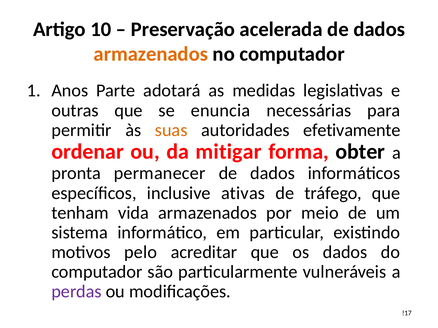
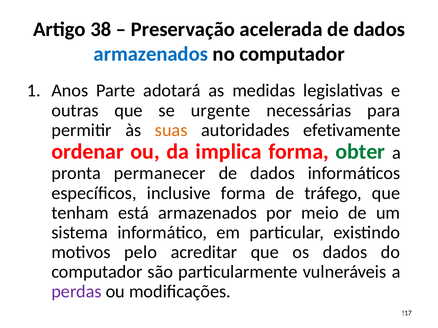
10: 10 -> 38
armazenados at (151, 54) colour: orange -> blue
enuncia: enuncia -> urgente
mitigar: mitigar -> implica
obter colour: black -> green
inclusive ativas: ativas -> forma
vida: vida -> está
